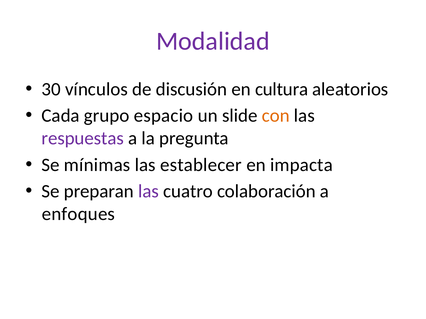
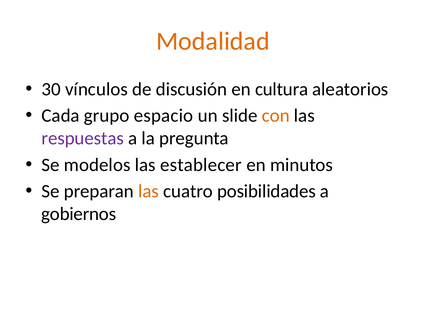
Modalidad colour: purple -> orange
mínimas: mínimas -> modelos
impacta: impacta -> minutos
las at (149, 192) colour: purple -> orange
colaboración: colaboración -> posibilidades
enfoques: enfoques -> gobiernos
